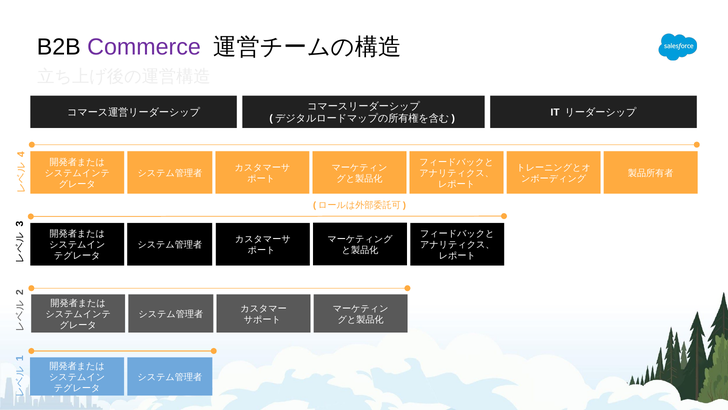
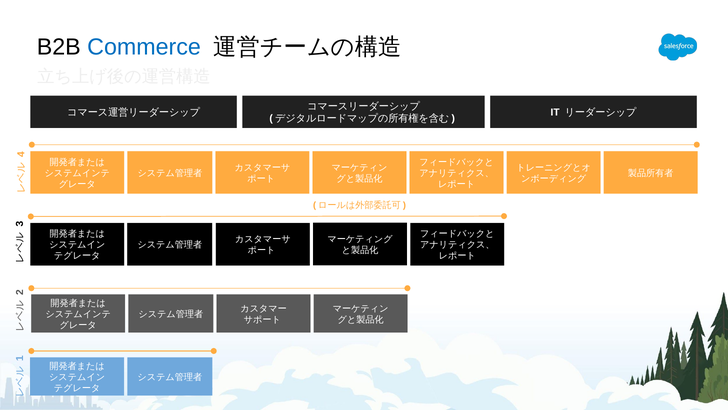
Commerce colour: purple -> blue
